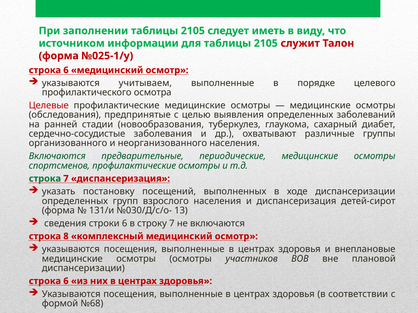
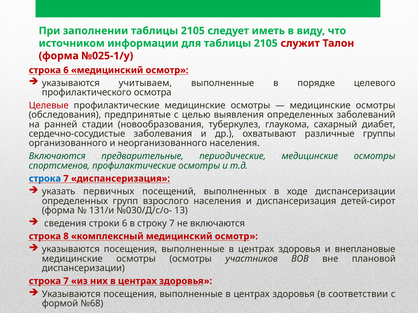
строка at (45, 179) colour: green -> blue
постановку: постановку -> первичных
6 at (66, 281): 6 -> 7
